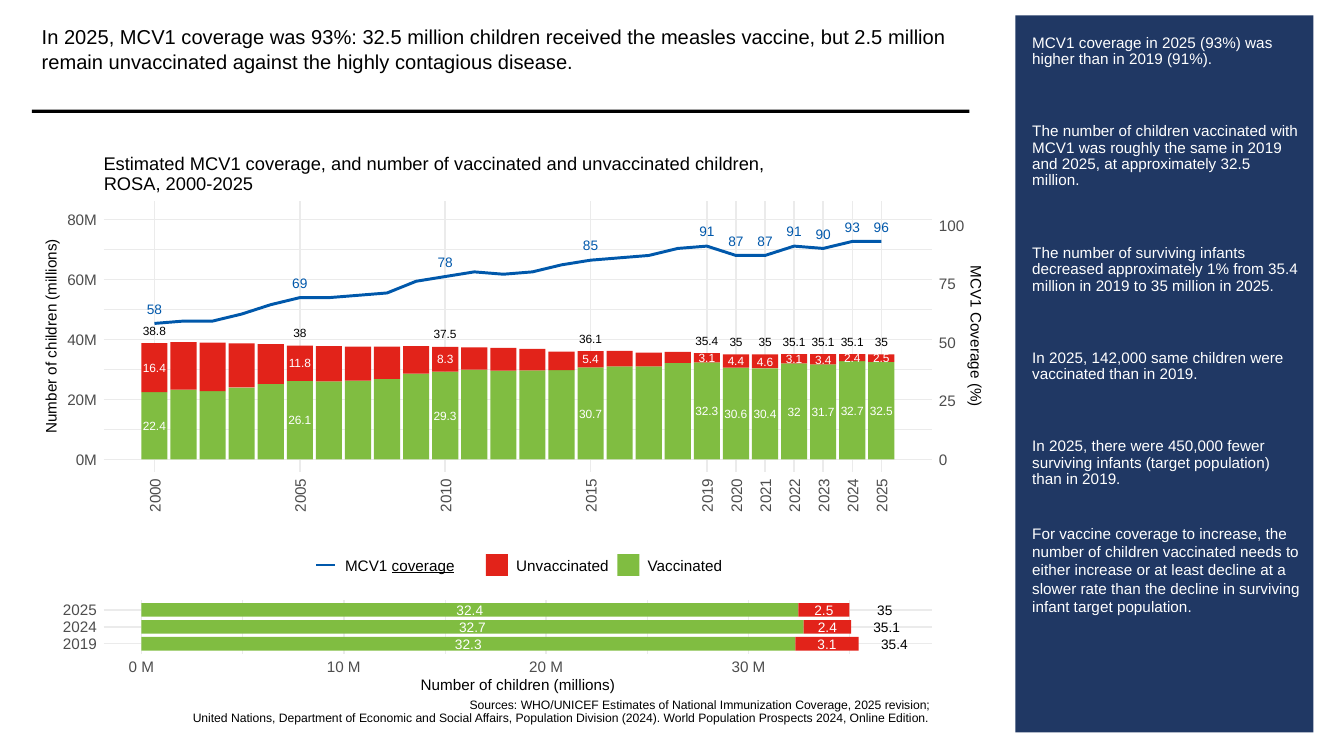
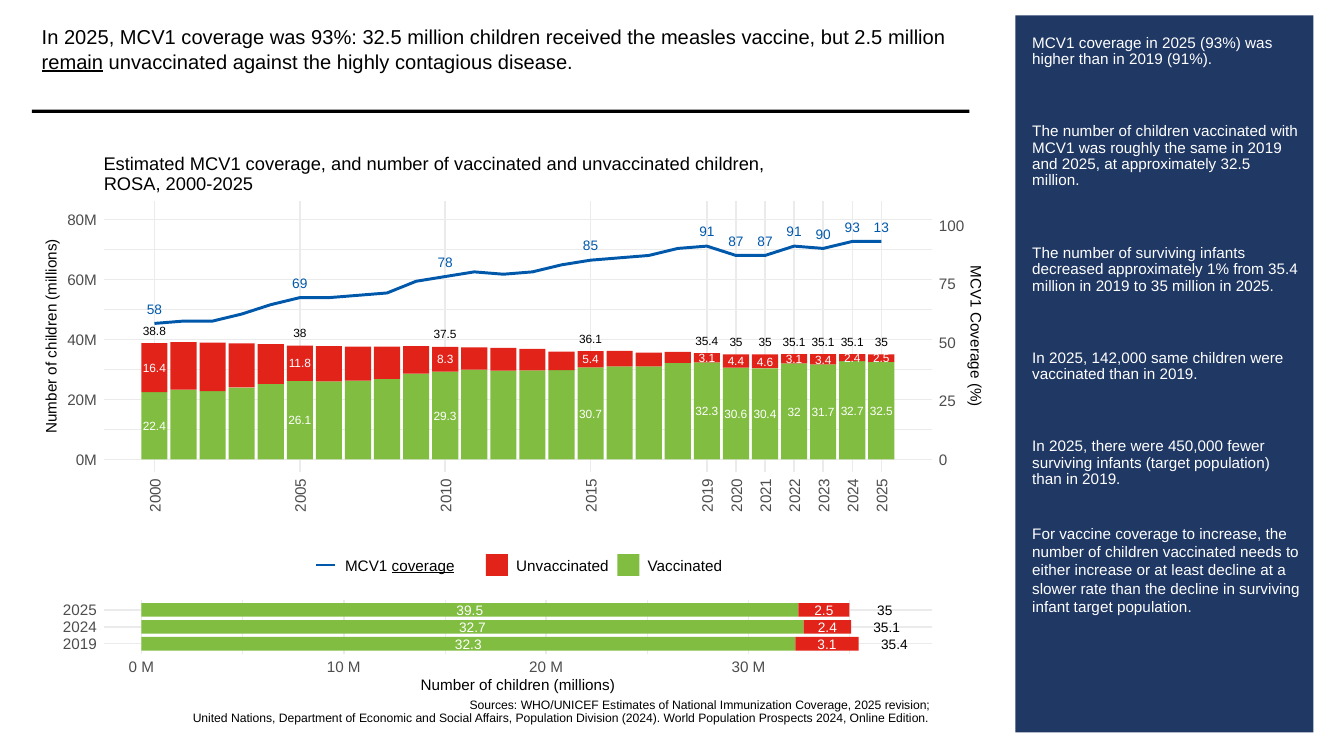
remain underline: none -> present
96: 96 -> 13
32.4: 32.4 -> 39.5
